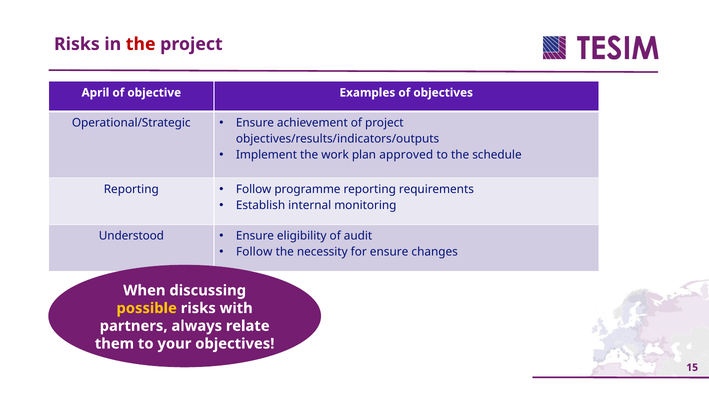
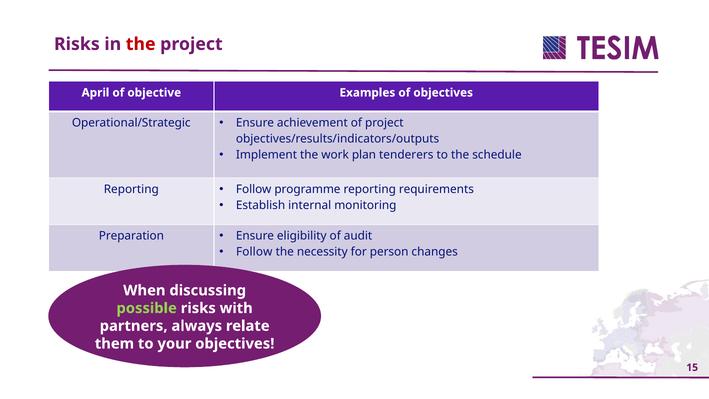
approved: approved -> tenderers
Understood: Understood -> Preparation
for ensure: ensure -> person
possible colour: yellow -> light green
